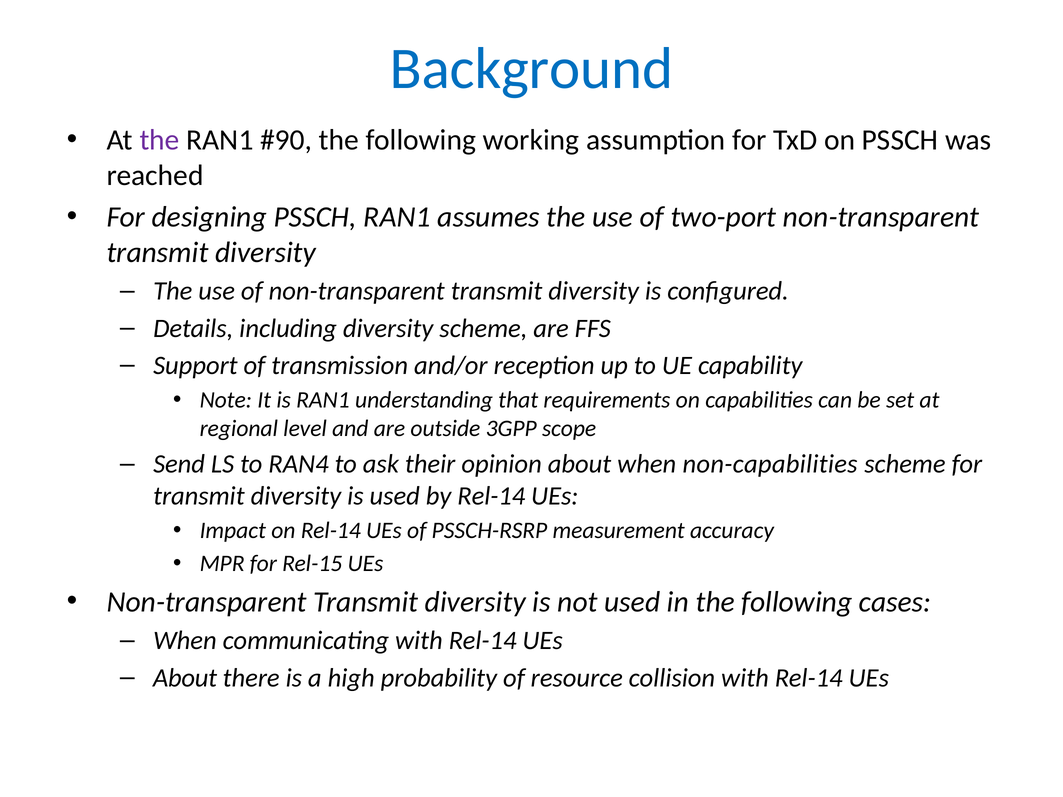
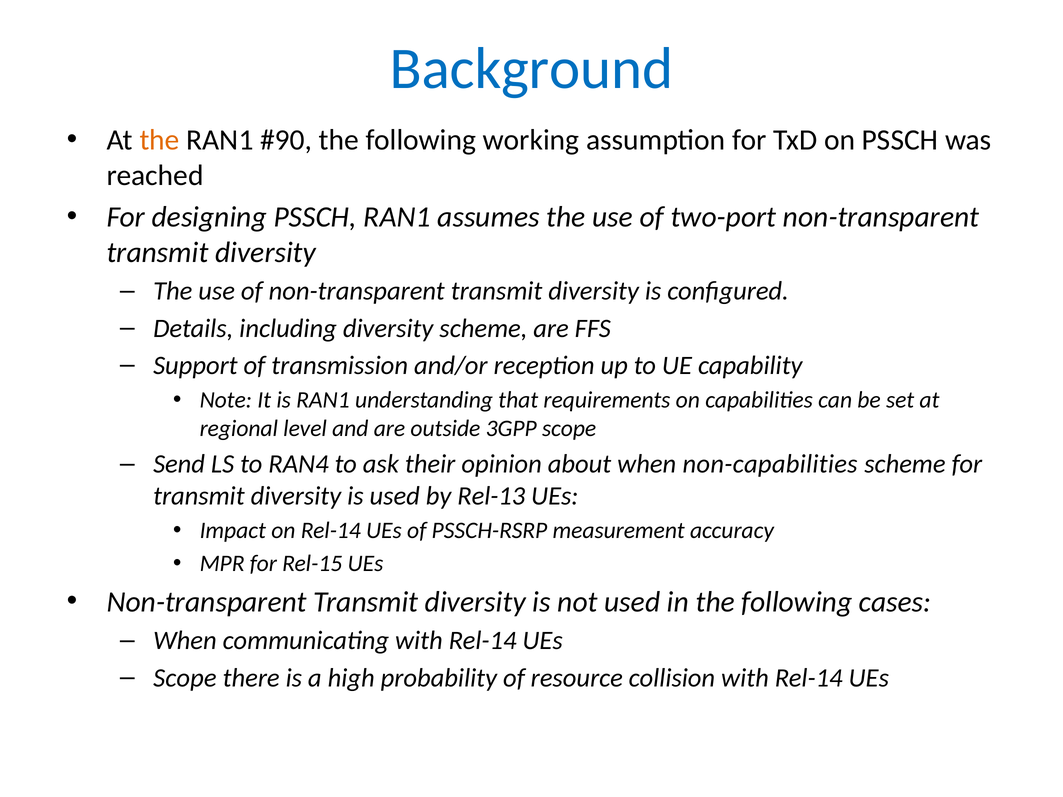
the at (160, 140) colour: purple -> orange
by Rel-14: Rel-14 -> Rel-13
About at (185, 678): About -> Scope
